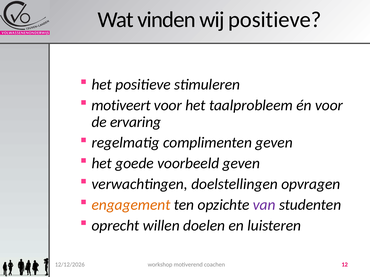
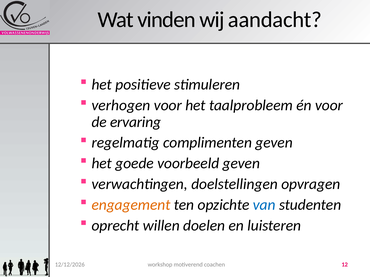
wij positieve: positieve -> aandacht
motiveert: motiveert -> verhogen
van colour: purple -> blue
